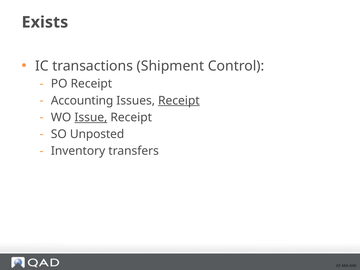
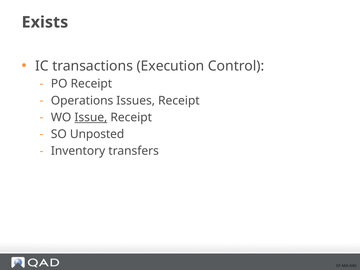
Shipment: Shipment -> Execution
Accounting: Accounting -> Operations
Receipt at (179, 101) underline: present -> none
